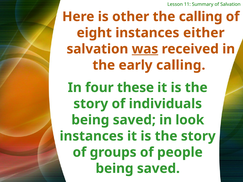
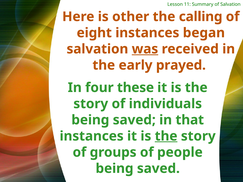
either: either -> began
early calling: calling -> prayed
look: look -> that
the at (166, 136) underline: none -> present
